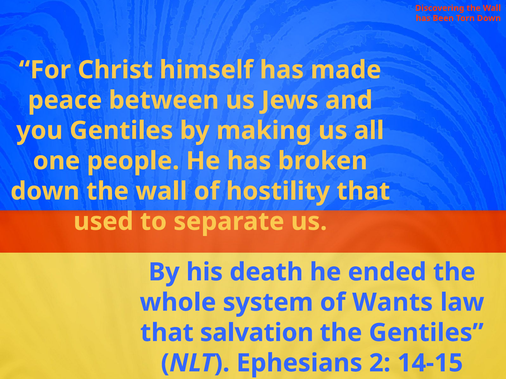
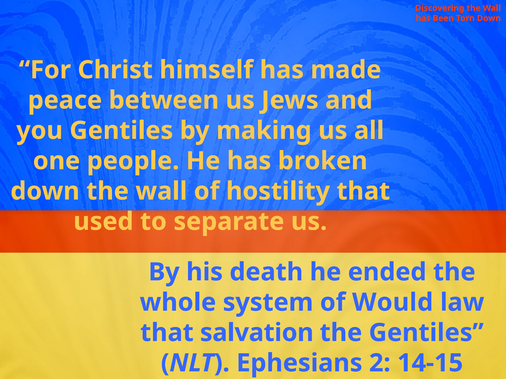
Wants: Wants -> Would
